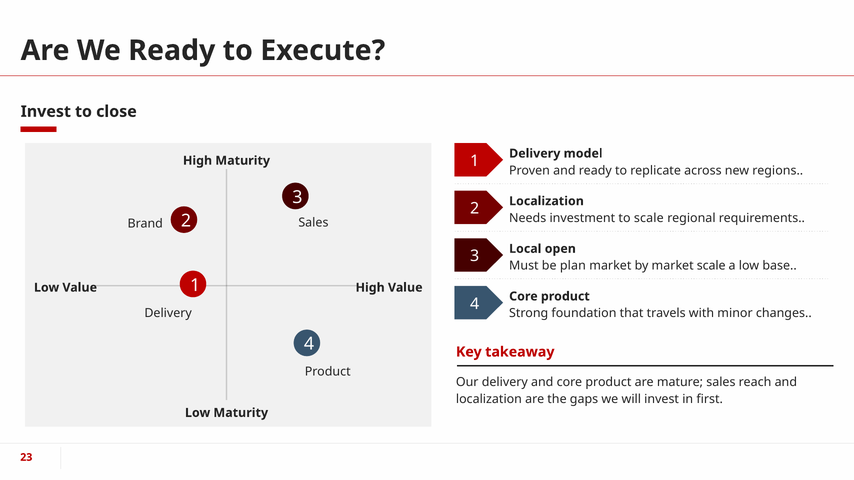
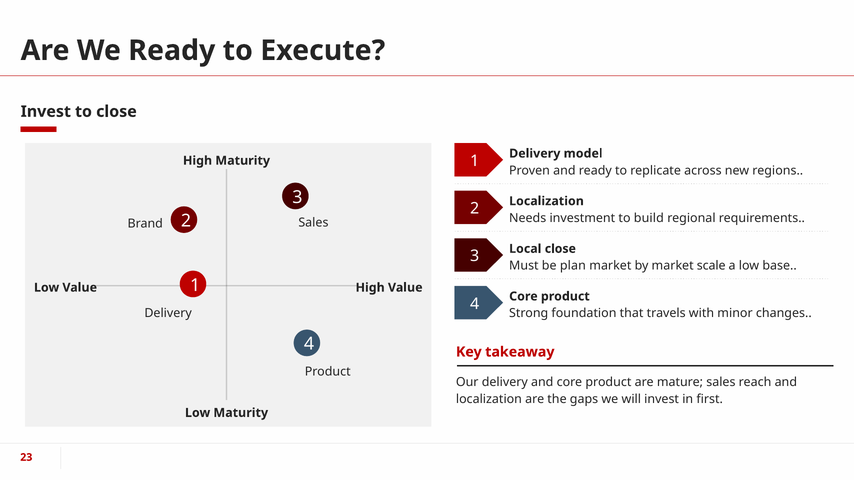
to scale: scale -> build
Local open: open -> close
